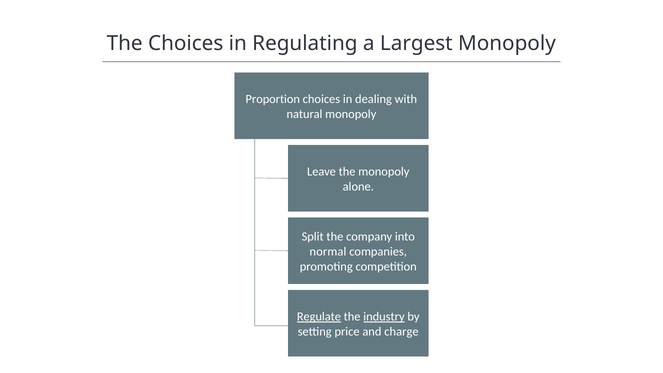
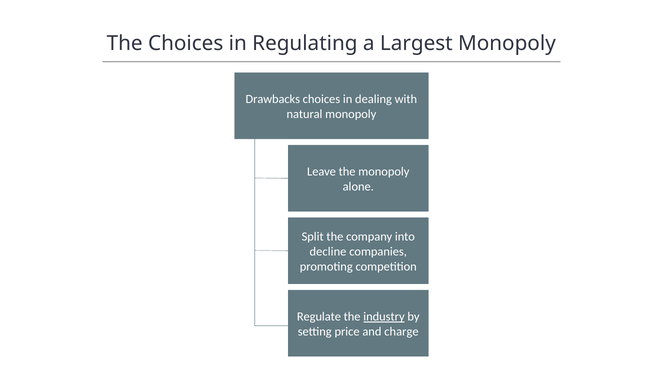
Proportion: Proportion -> Drawbacks
normal: normal -> decline
Regulate underline: present -> none
